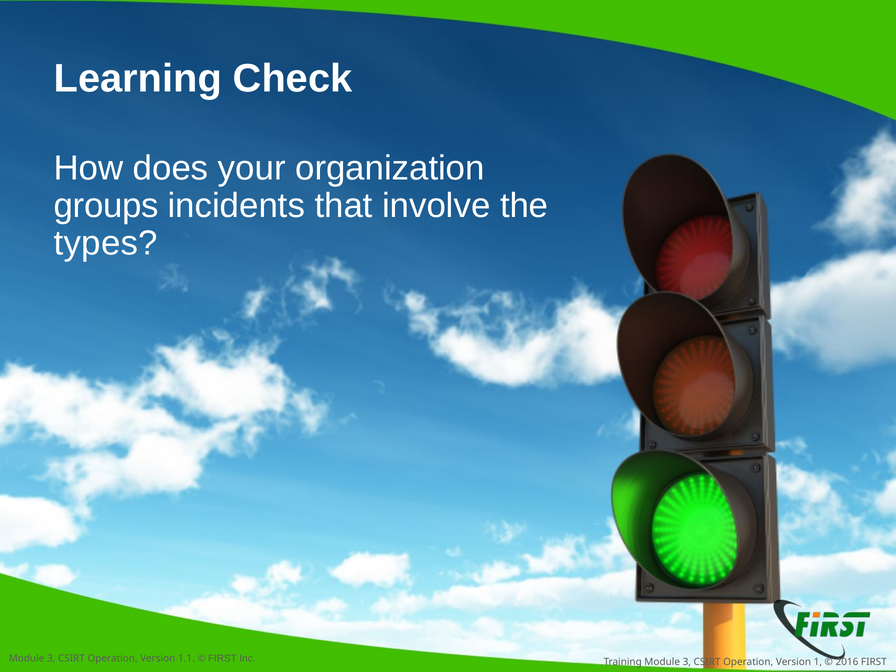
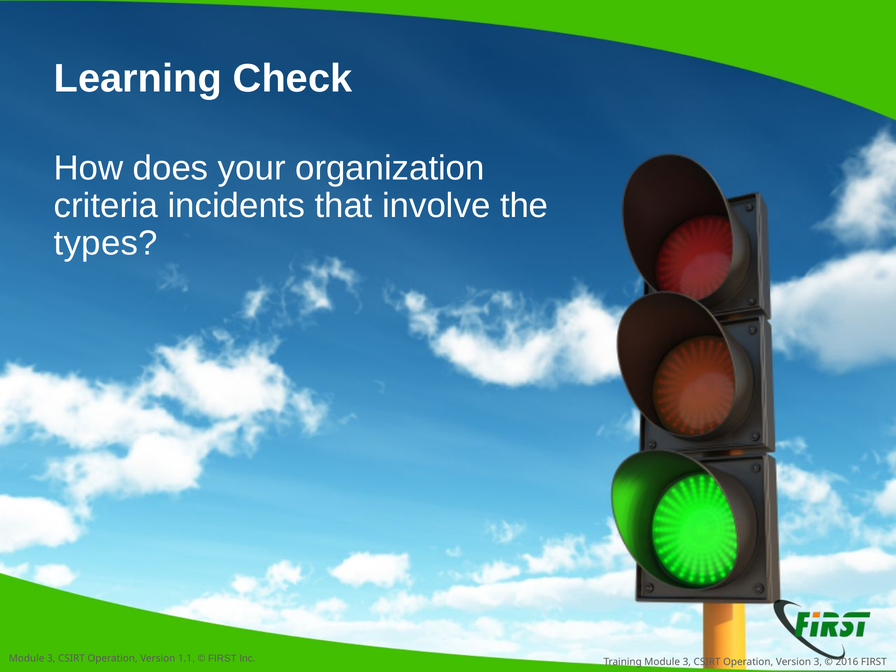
groups: groups -> criteria
Version 1: 1 -> 3
